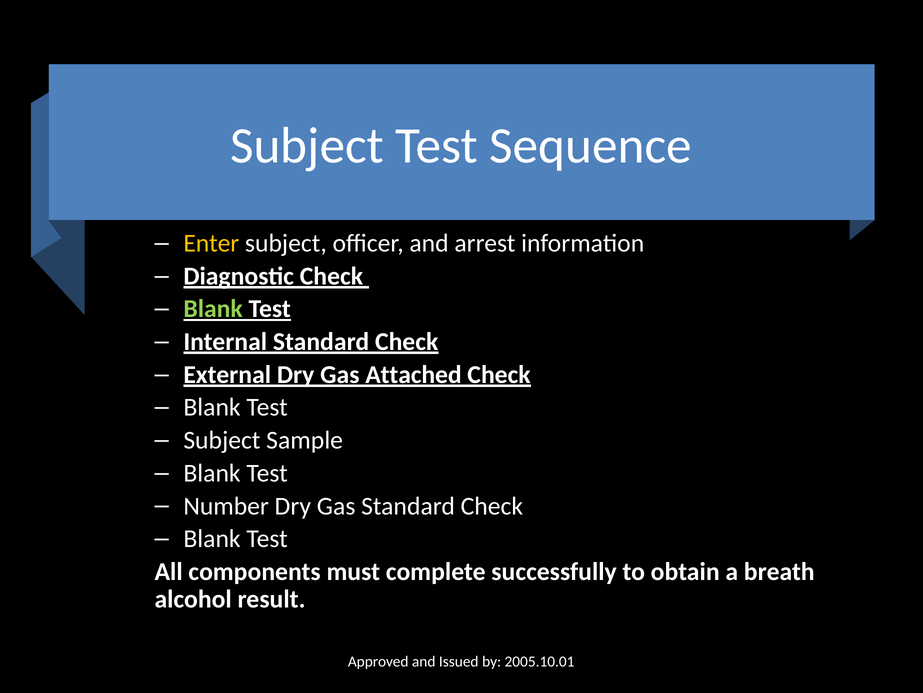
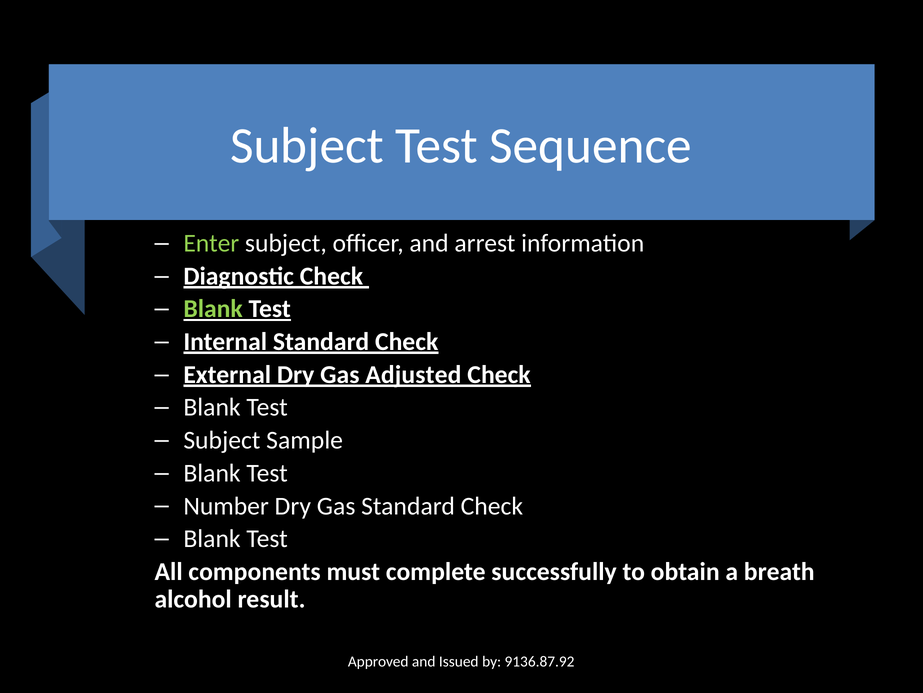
Enter colour: yellow -> light green
Attached: Attached -> Adjusted
2005.10.01: 2005.10.01 -> 9136.87.92
